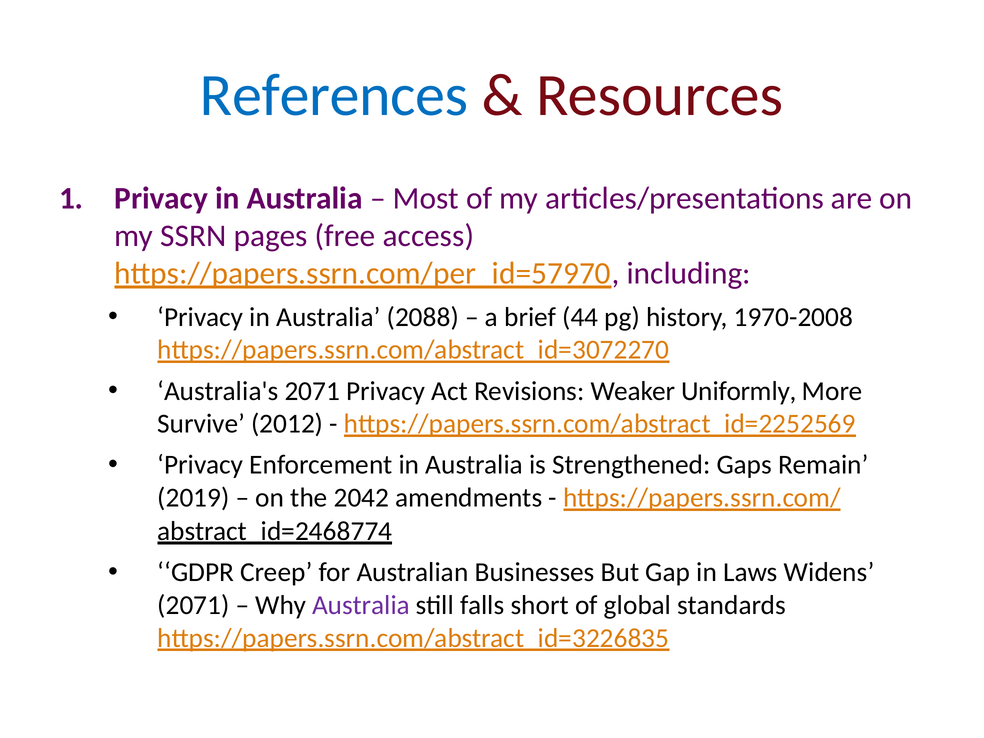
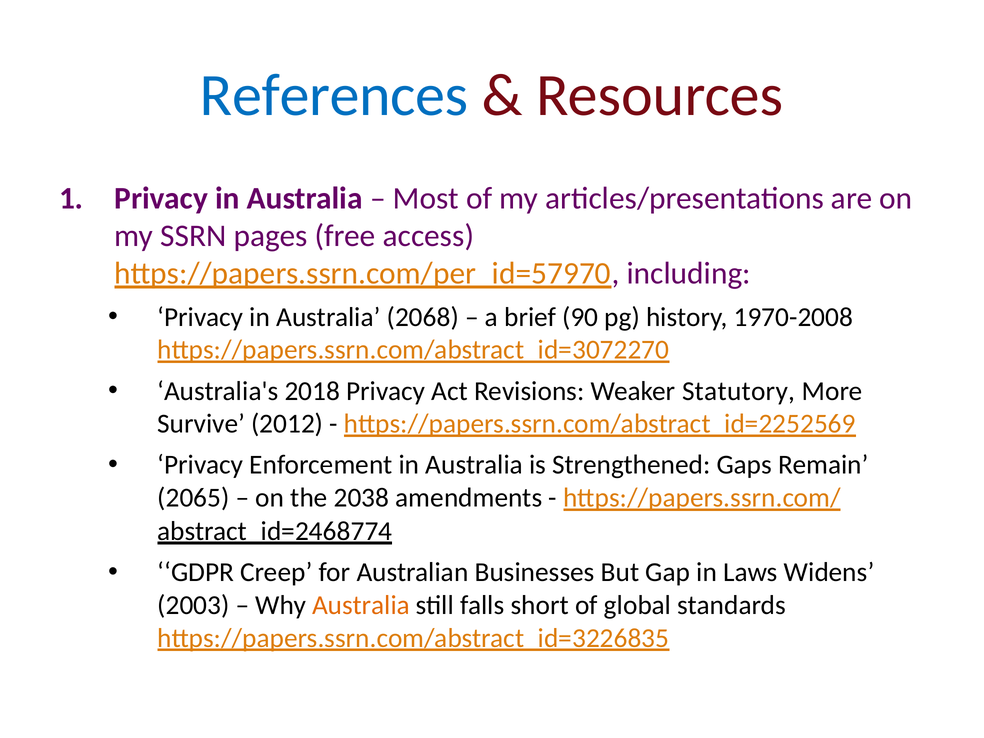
2088: 2088 -> 2068
44: 44 -> 90
Australia's 2071: 2071 -> 2018
Uniformly: Uniformly -> Statutory
2019: 2019 -> 2065
2042: 2042 -> 2038
2071 at (193, 605): 2071 -> 2003
Australia at (361, 605) colour: purple -> orange
